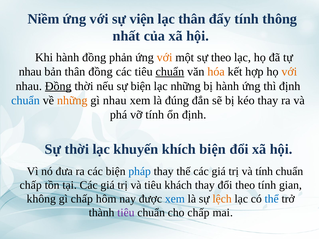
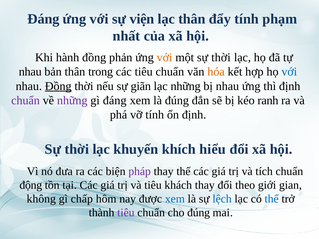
Niềm at (43, 19): Niềm -> Đáng
thông: thông -> phạm
một sự theo: theo -> thời
thân đồng: đồng -> trong
chuẩn at (170, 72) underline: present -> none
với at (289, 72) colour: orange -> blue
sự biện: biện -> giãn
bị hành: hành -> nhau
chuẩn at (26, 101) colour: blue -> purple
những at (72, 101) colour: orange -> purple
gì nhau: nhau -> đáng
kéo thay: thay -> ranh
khích biện: biện -> hiểu
pháp colour: blue -> purple
và tính: tính -> tích
chấp at (31, 185): chấp -> động
theo tính: tính -> giới
lệch colour: orange -> blue
cho chấp: chấp -> đúng
